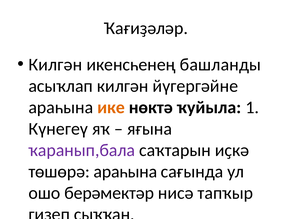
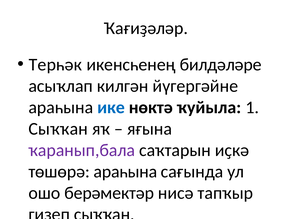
Килгән at (55, 65): Килгән -> Терһәк
башланды: башланды -> билдәләре
ике colour: orange -> blue
Күнегеү at (58, 129): Күнегеү -> Сыҡҡан
